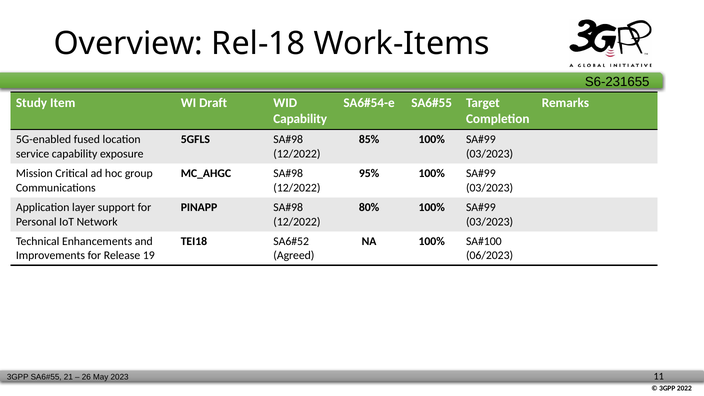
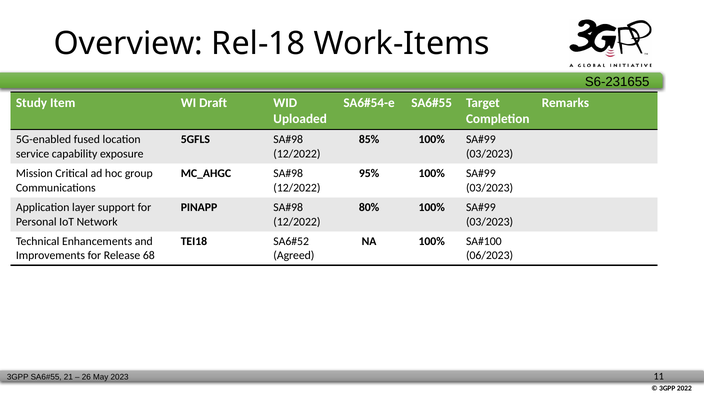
Capability at (300, 119): Capability -> Uploaded
19: 19 -> 68
